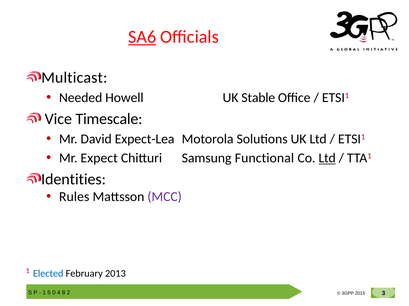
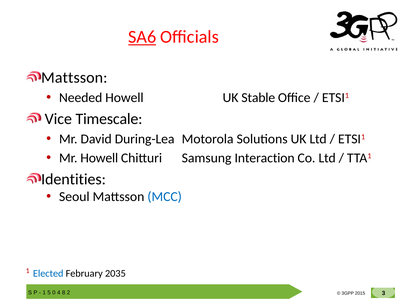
Multicast at (74, 78): Multicast -> Mattsson
Expect-Lea: Expect-Lea -> During-Lea
Mr Expect: Expect -> Howell
Functional: Functional -> Interaction
Ltd at (327, 158) underline: present -> none
Rules: Rules -> Seoul
MCC colour: purple -> blue
2013: 2013 -> 2035
